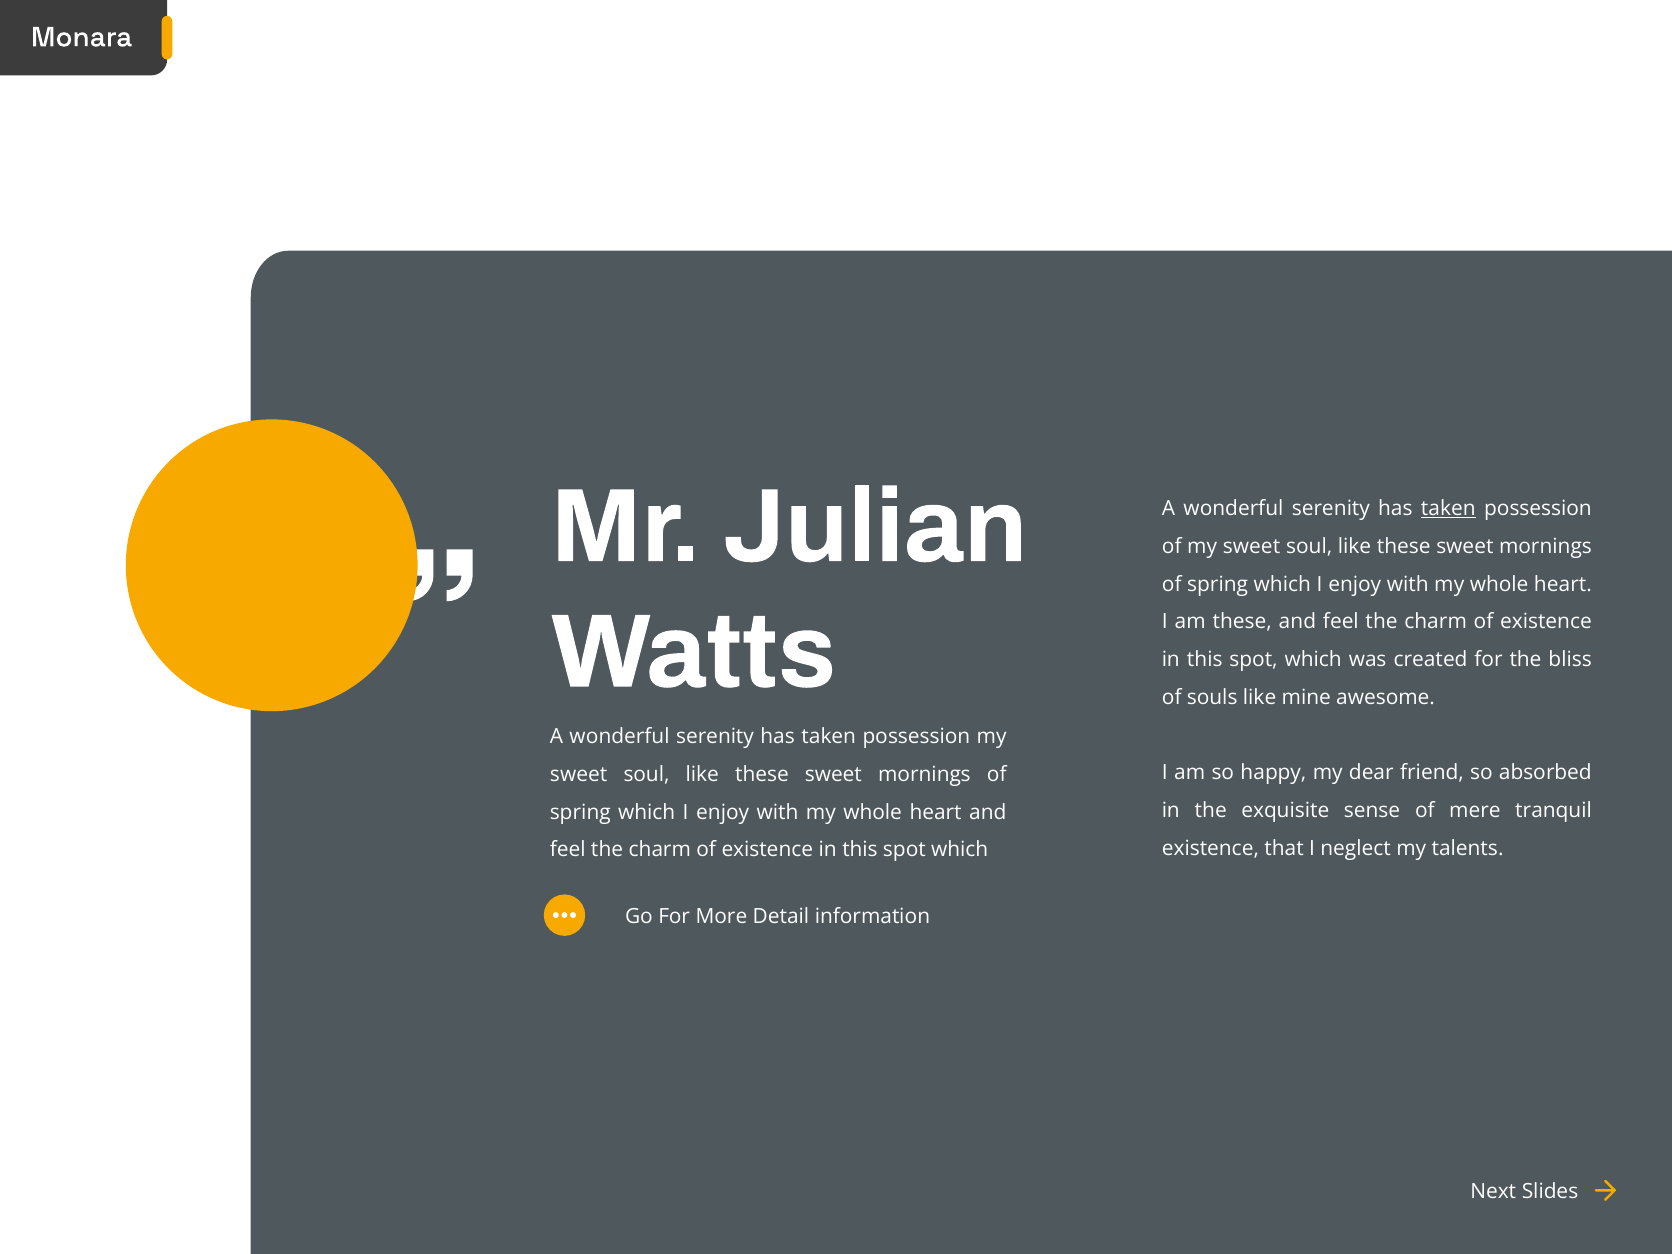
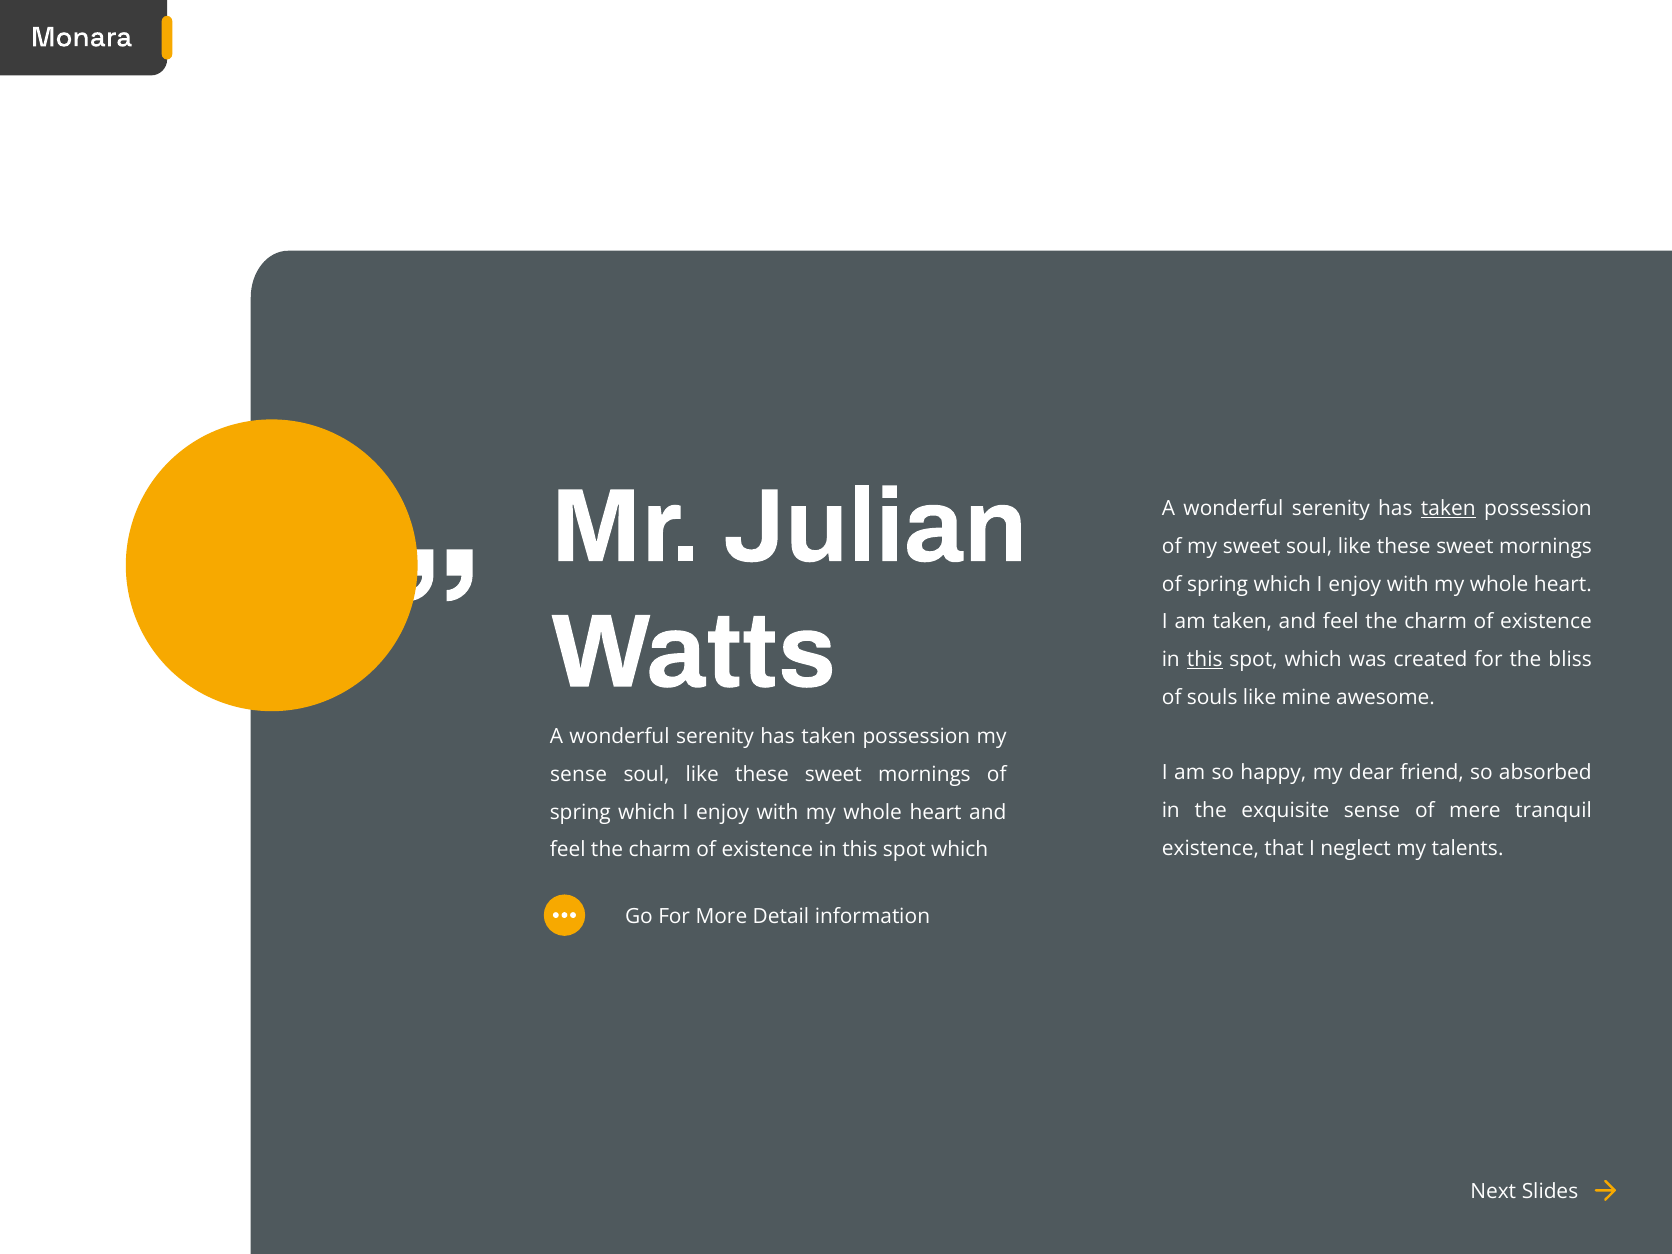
am these: these -> taken
this at (1205, 660) underline: none -> present
sweet at (579, 774): sweet -> sense
